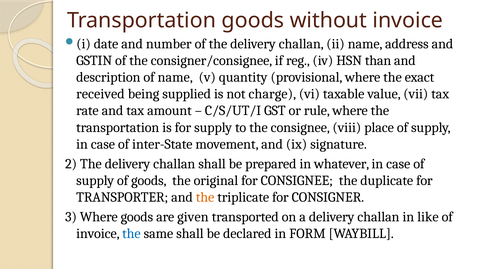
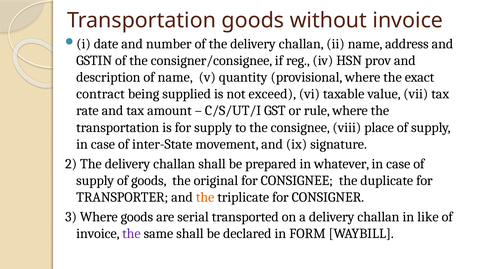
than: than -> prov
received: received -> contract
charge: charge -> exceed
given: given -> serial
the at (131, 234) colour: blue -> purple
